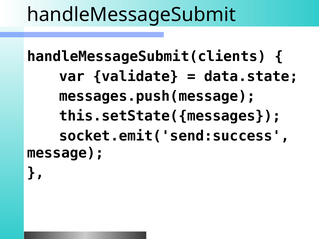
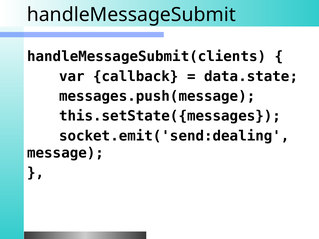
validate: validate -> callback
socket.emit('send:success: socket.emit('send:success -> socket.emit('send:dealing
